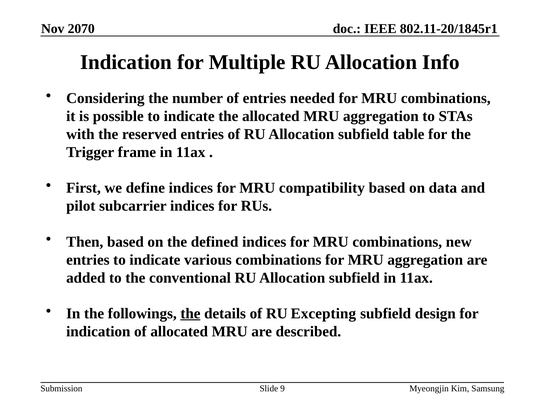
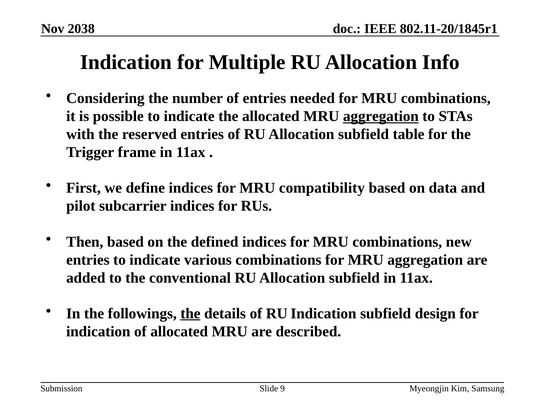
2070: 2070 -> 2038
aggregation at (381, 116) underline: none -> present
RU Excepting: Excepting -> Indication
